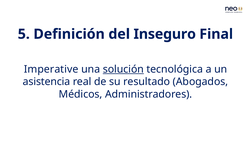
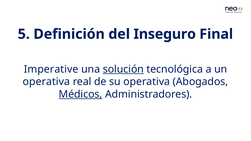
asistencia at (46, 82): asistencia -> operativa
su resultado: resultado -> operativa
Médicos underline: none -> present
